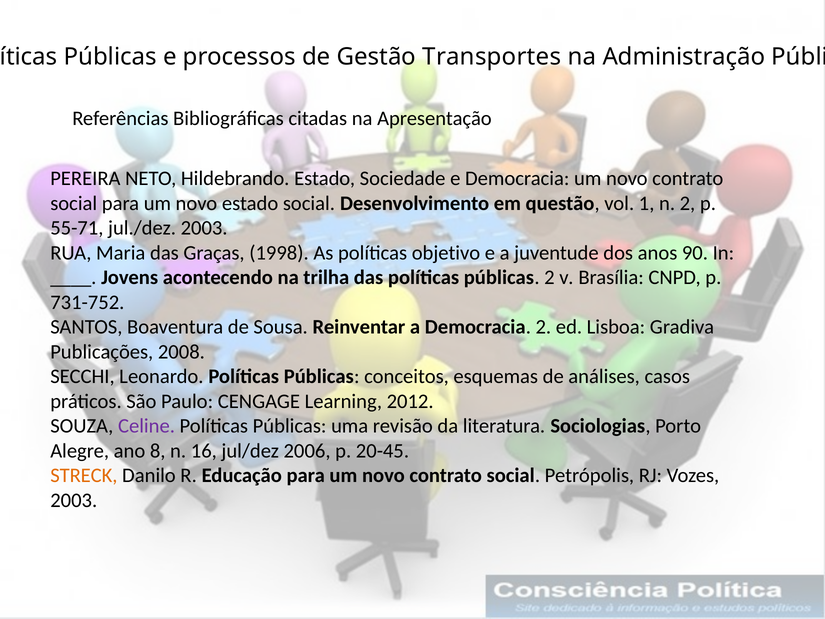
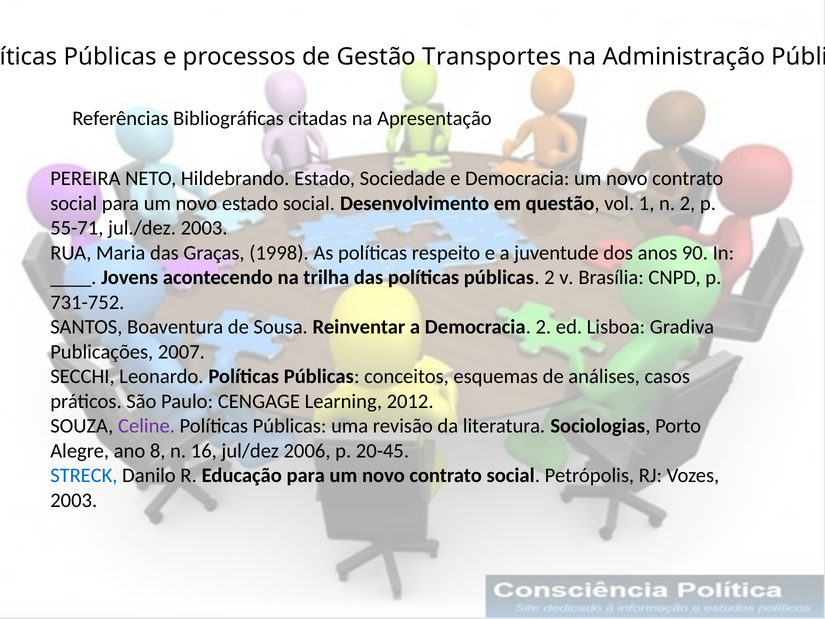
objetivo: objetivo -> respeito
2008: 2008 -> 2007
STRECK colour: orange -> blue
